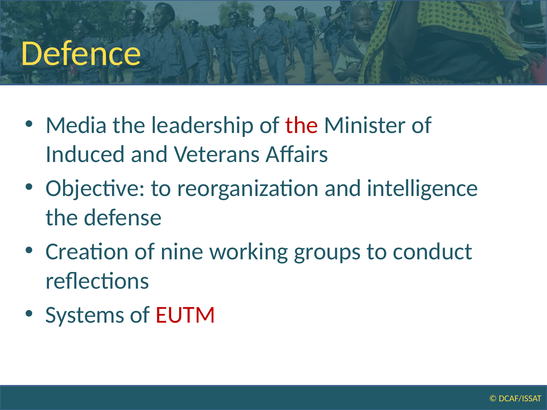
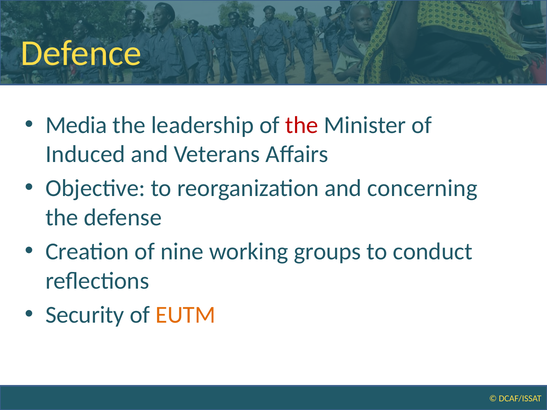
intelligence: intelligence -> concerning
Systems: Systems -> Security
EUTM colour: red -> orange
